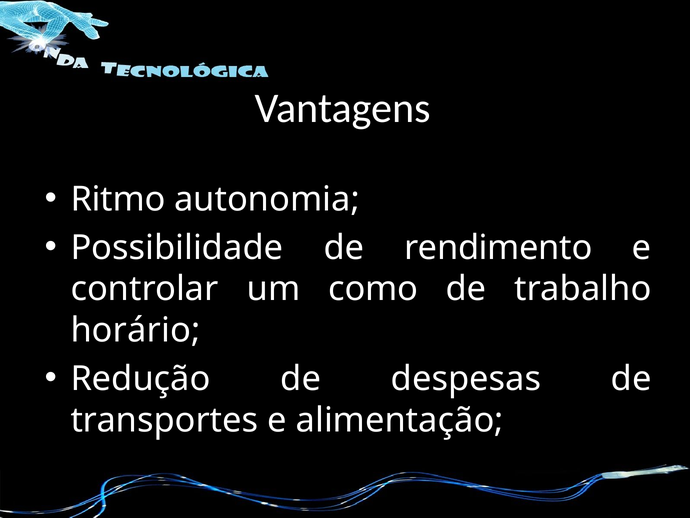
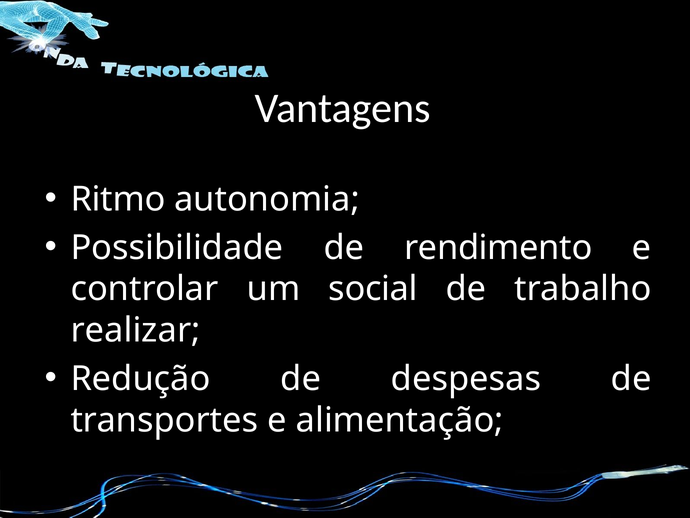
como: como -> social
horário: horário -> realizar
